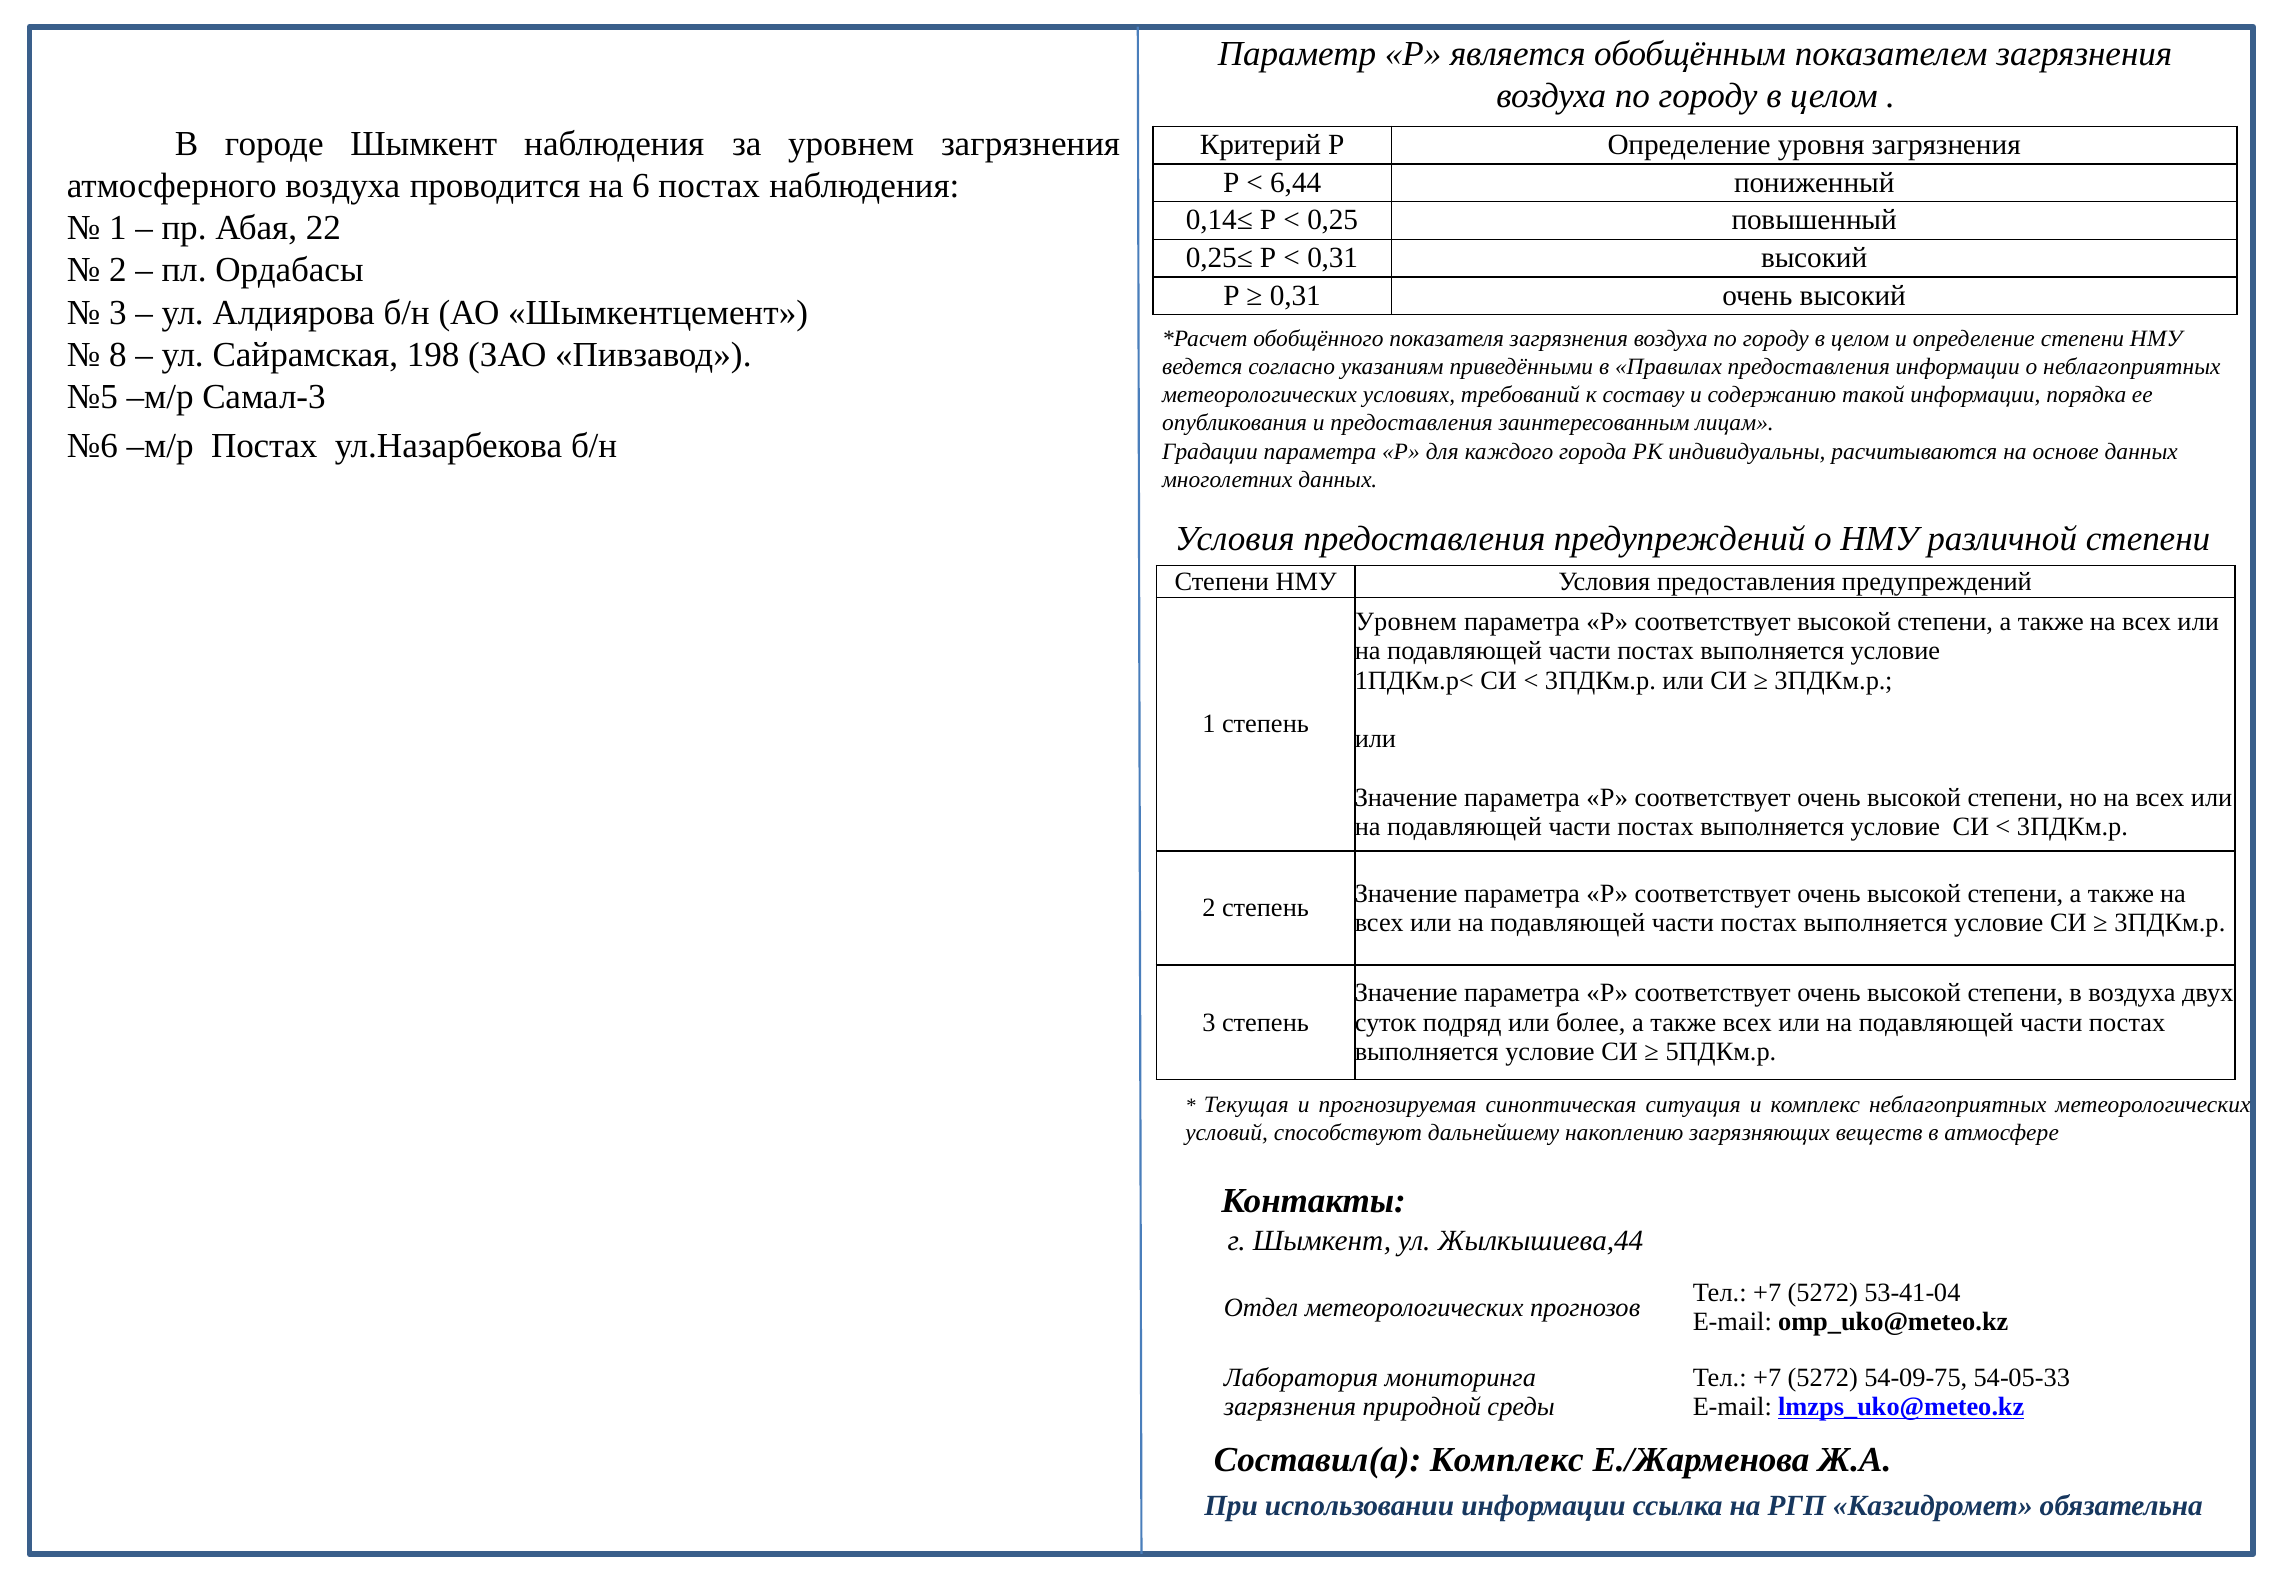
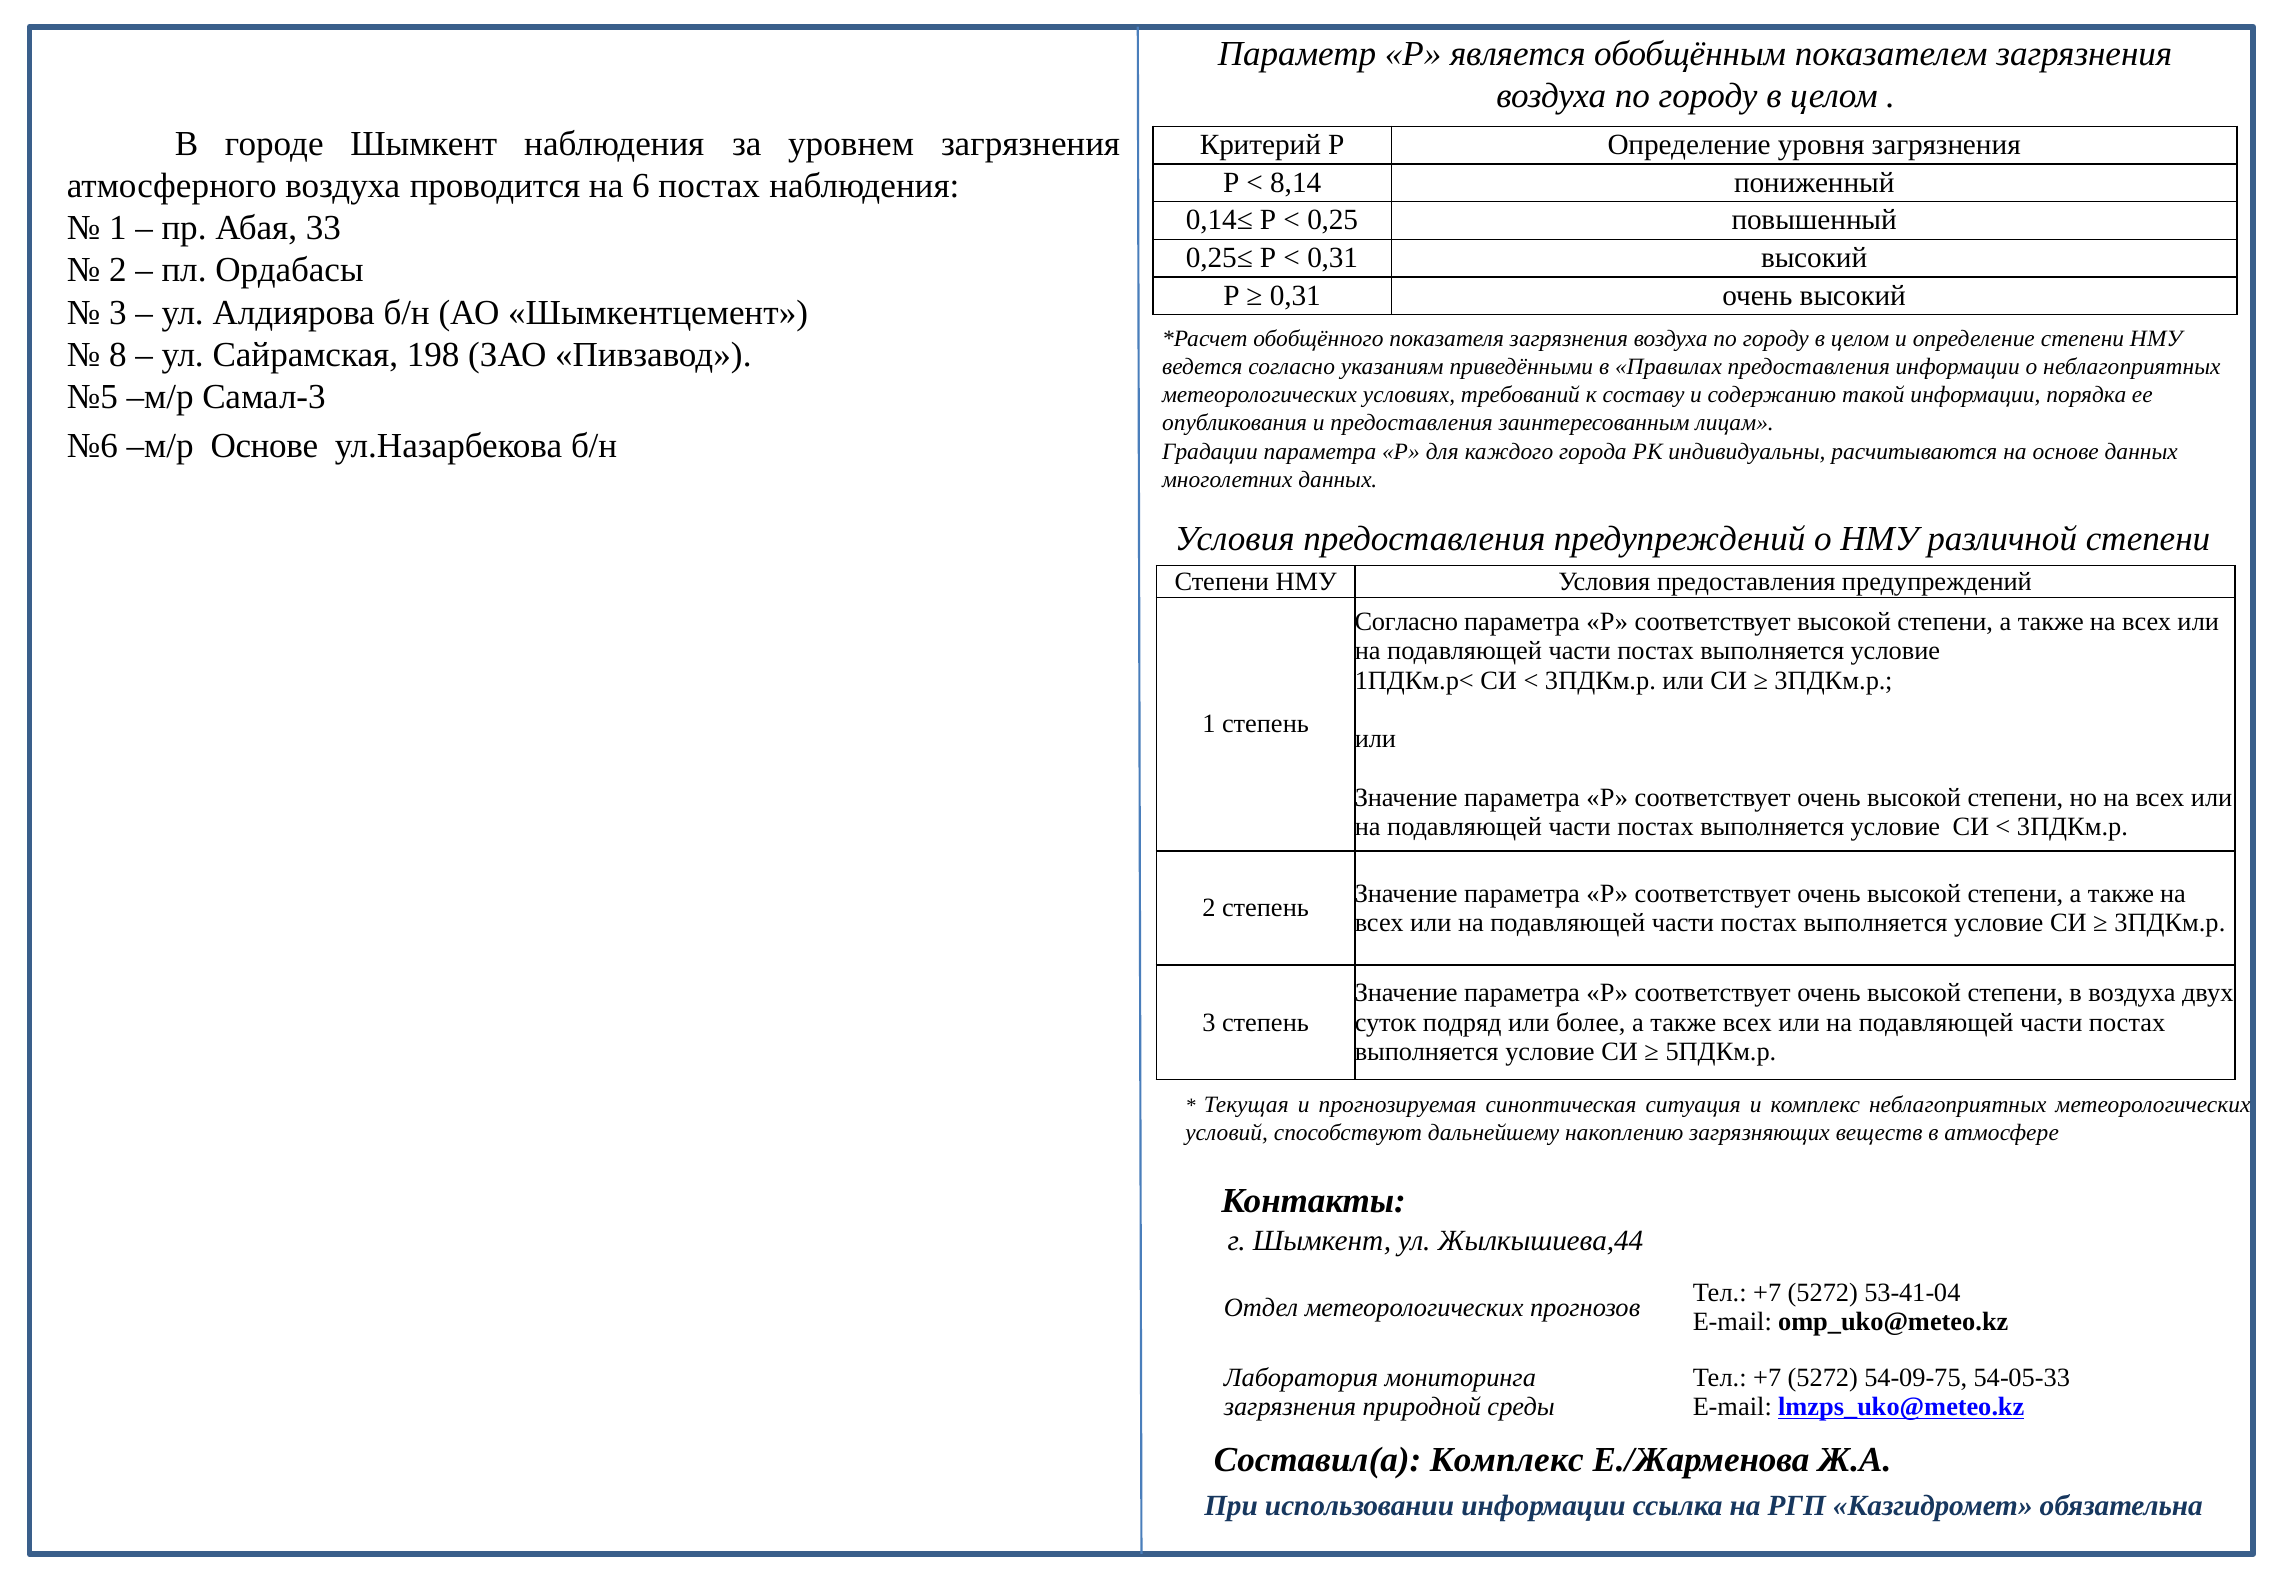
6,44: 6,44 -> 8,14
22: 22 -> 33
м/р Постах: Постах -> Основе
Уровнем at (1406, 622): Уровнем -> Согласно
